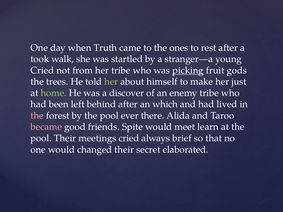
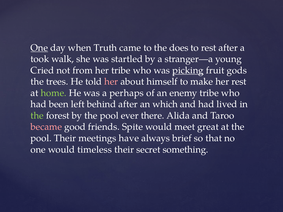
One at (39, 48) underline: none -> present
ones: ones -> does
her at (111, 82) colour: light green -> pink
her just: just -> rest
discover: discover -> perhaps
the at (37, 116) colour: pink -> light green
learn: learn -> great
meetings cried: cried -> have
changed: changed -> timeless
elaborated: elaborated -> something
